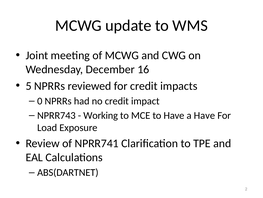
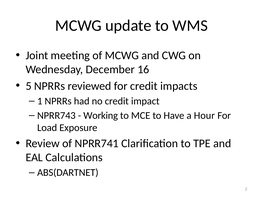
0: 0 -> 1
a Have: Have -> Hour
